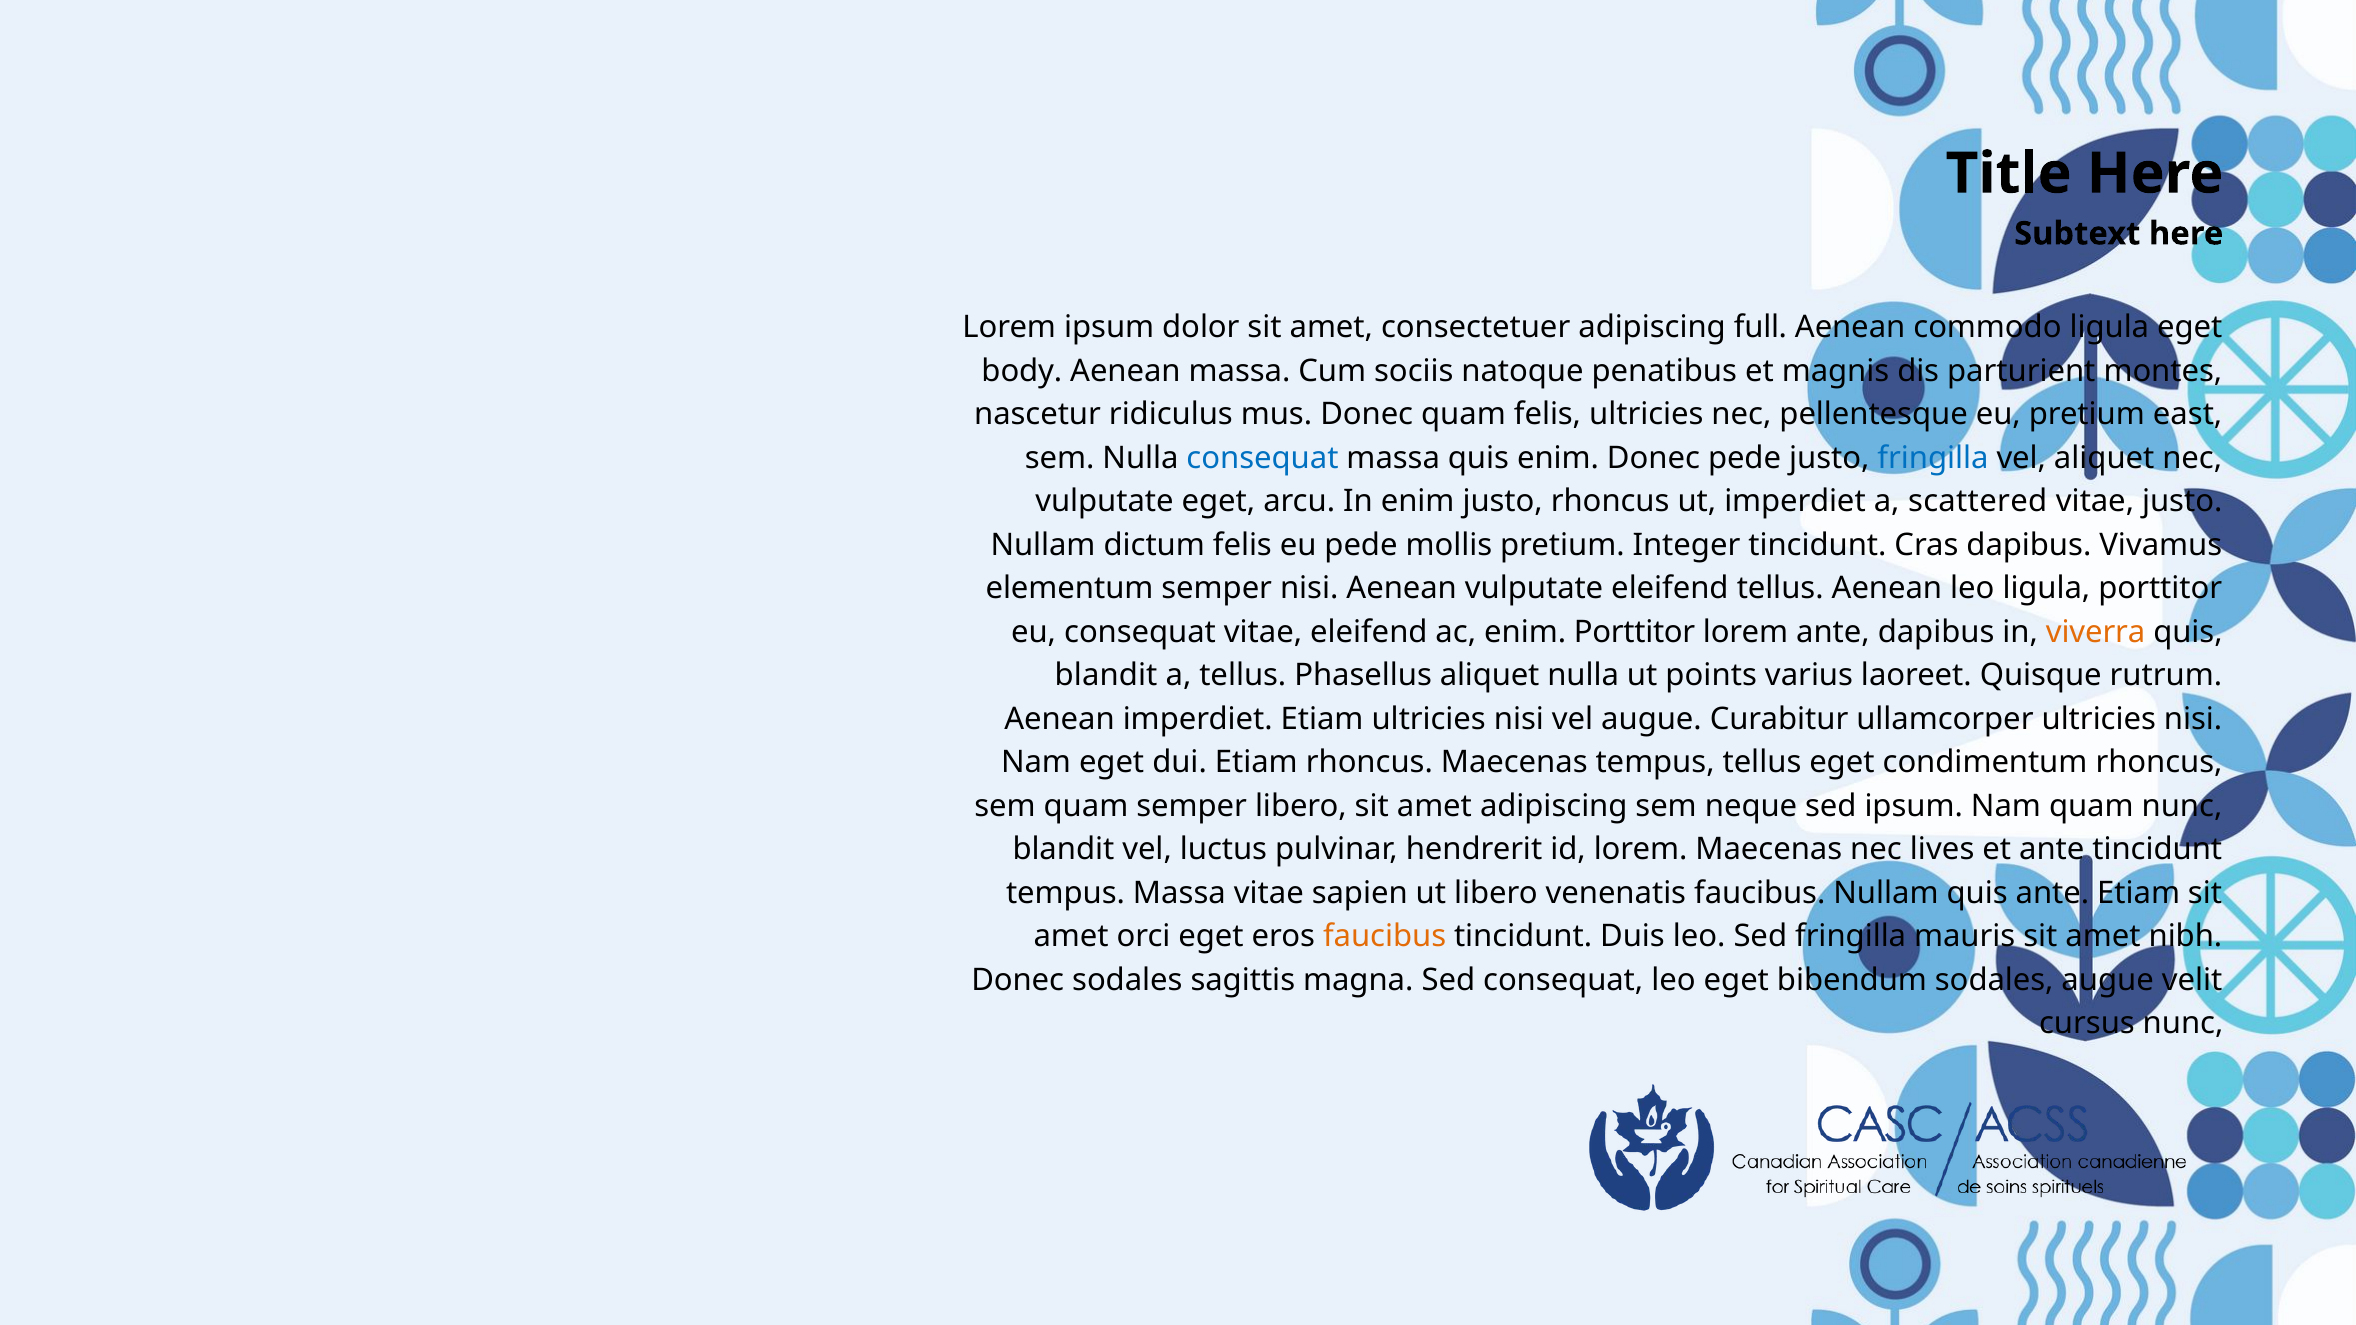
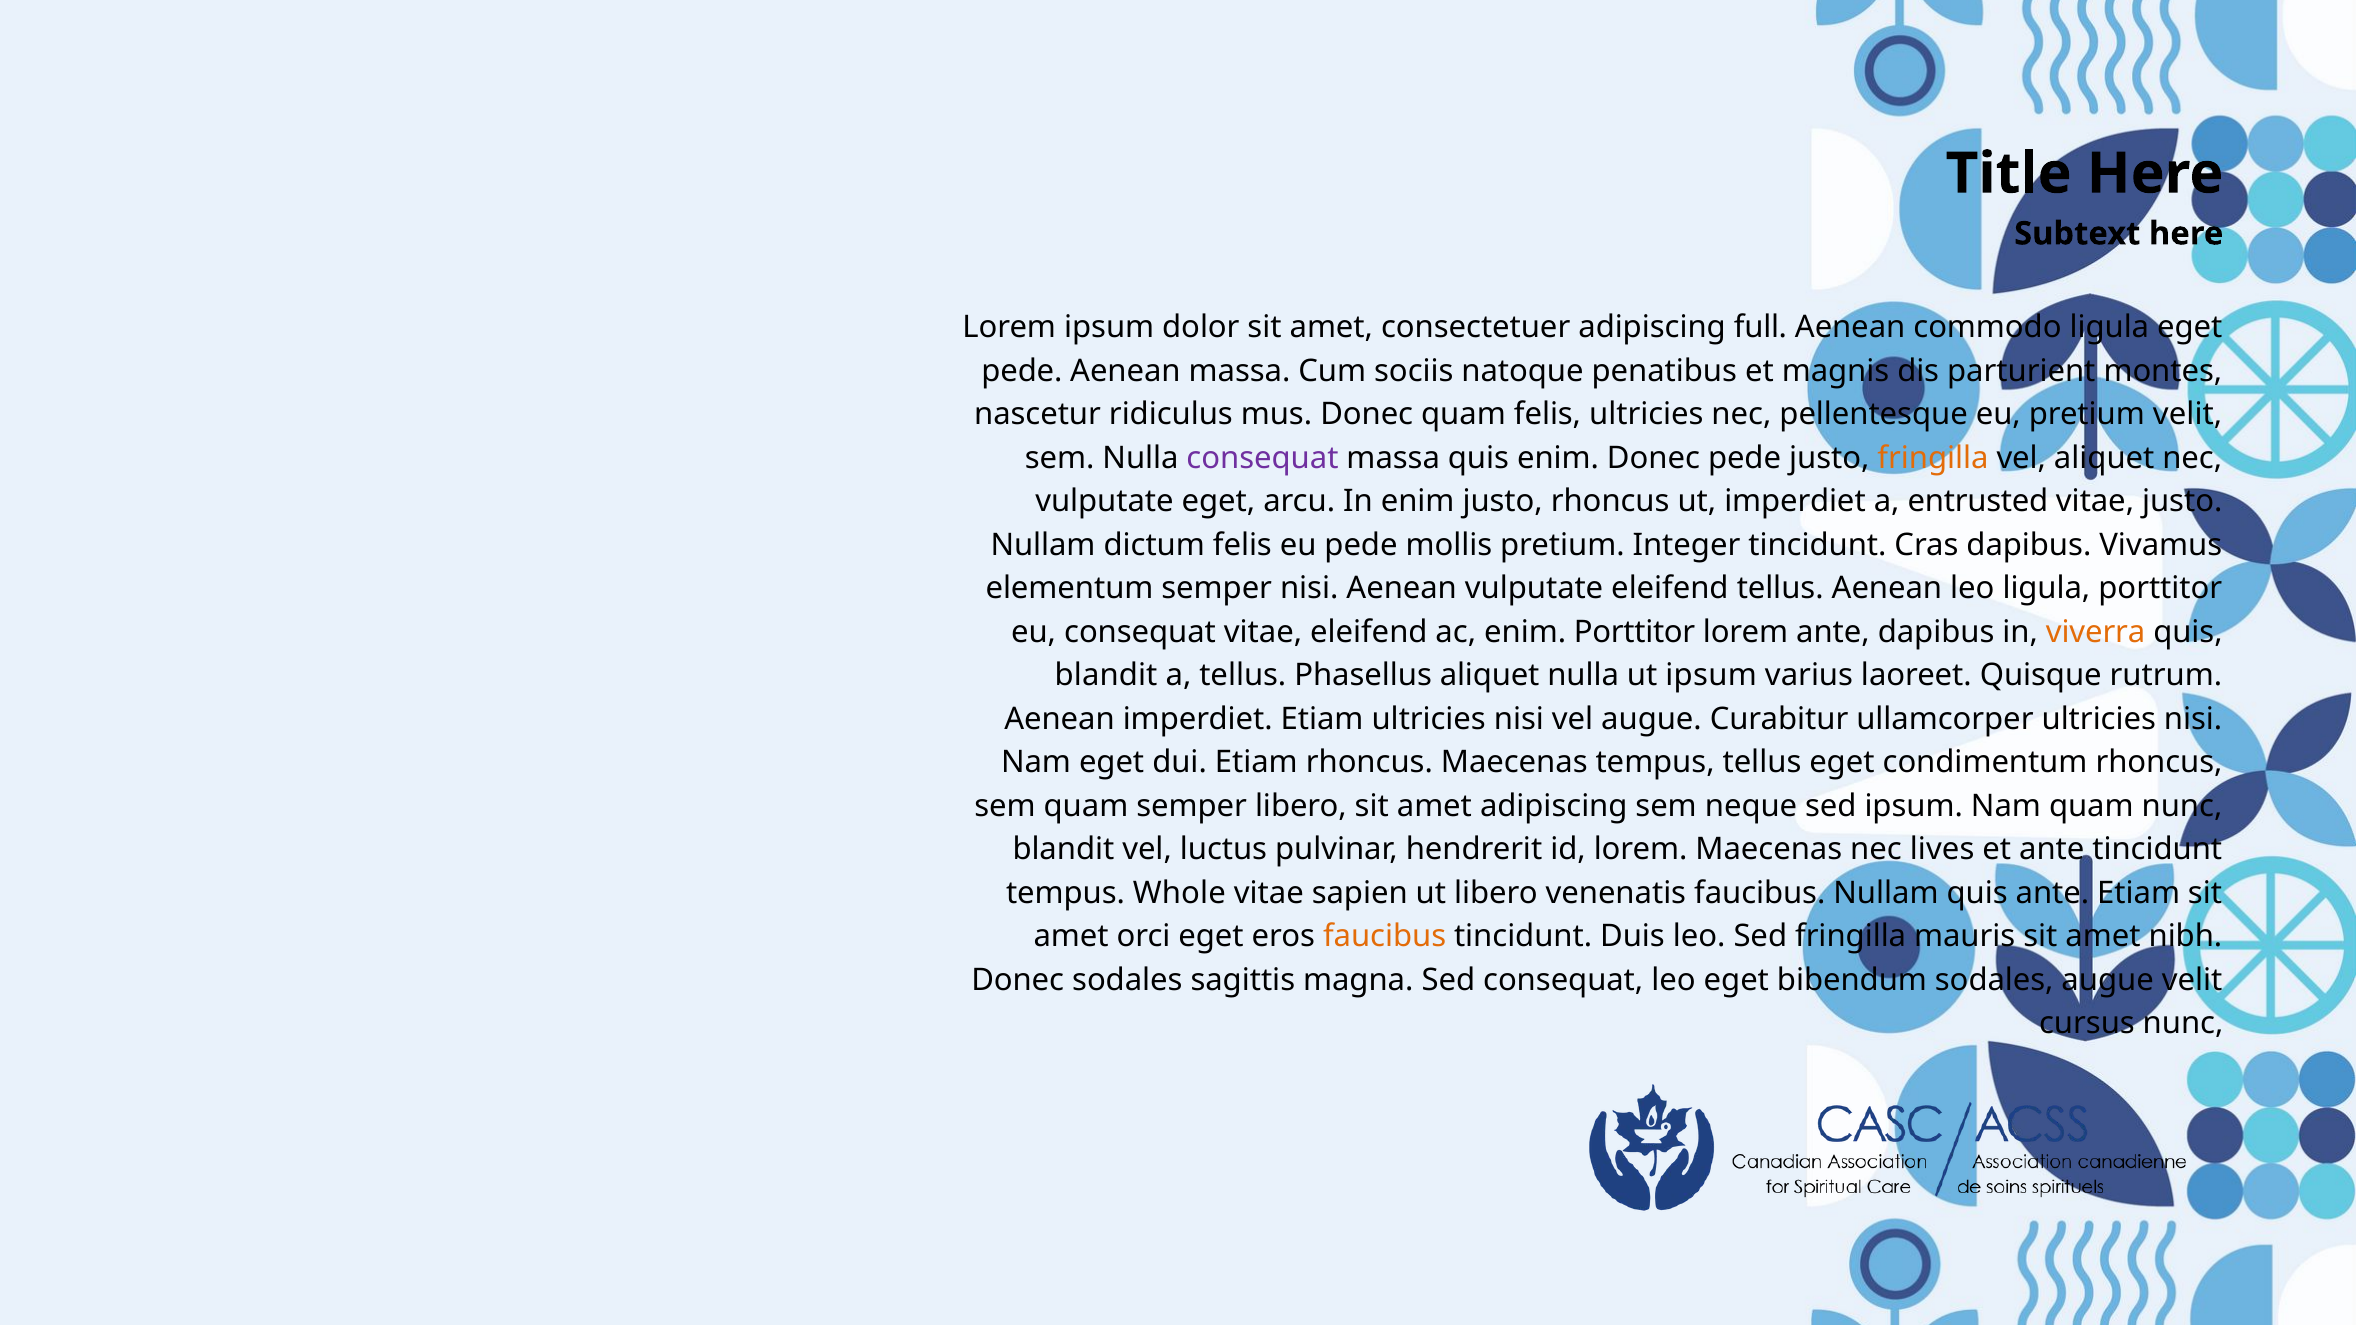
body at (1022, 371): body -> pede
pretium east: east -> velit
consequat at (1262, 458) colour: blue -> purple
fringilla at (1933, 458) colour: blue -> orange
scattered: scattered -> entrusted
ut points: points -> ipsum
tempus Massa: Massa -> Whole
